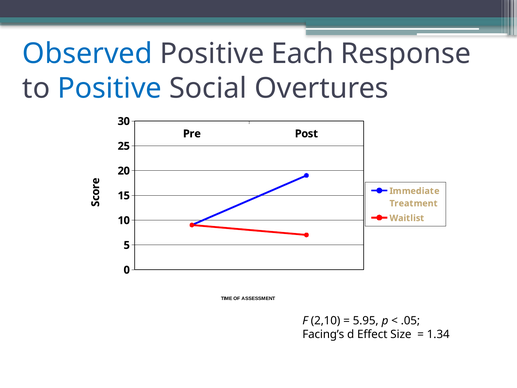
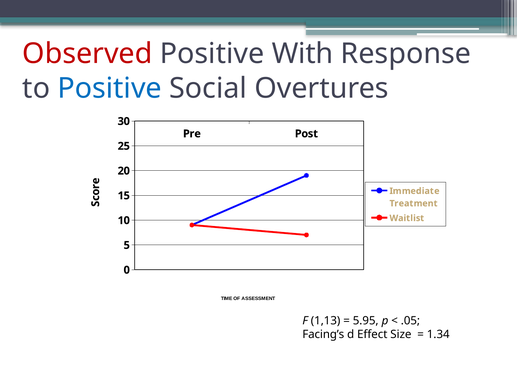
Observed colour: blue -> red
Each: Each -> With
2,10: 2,10 -> 1,13
